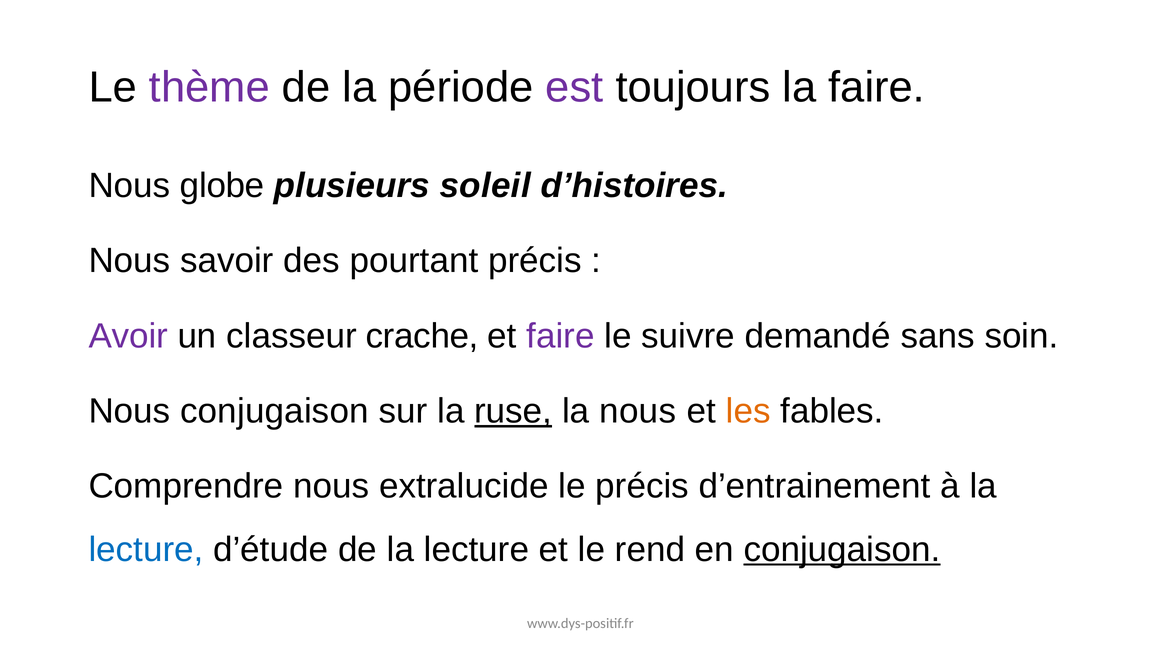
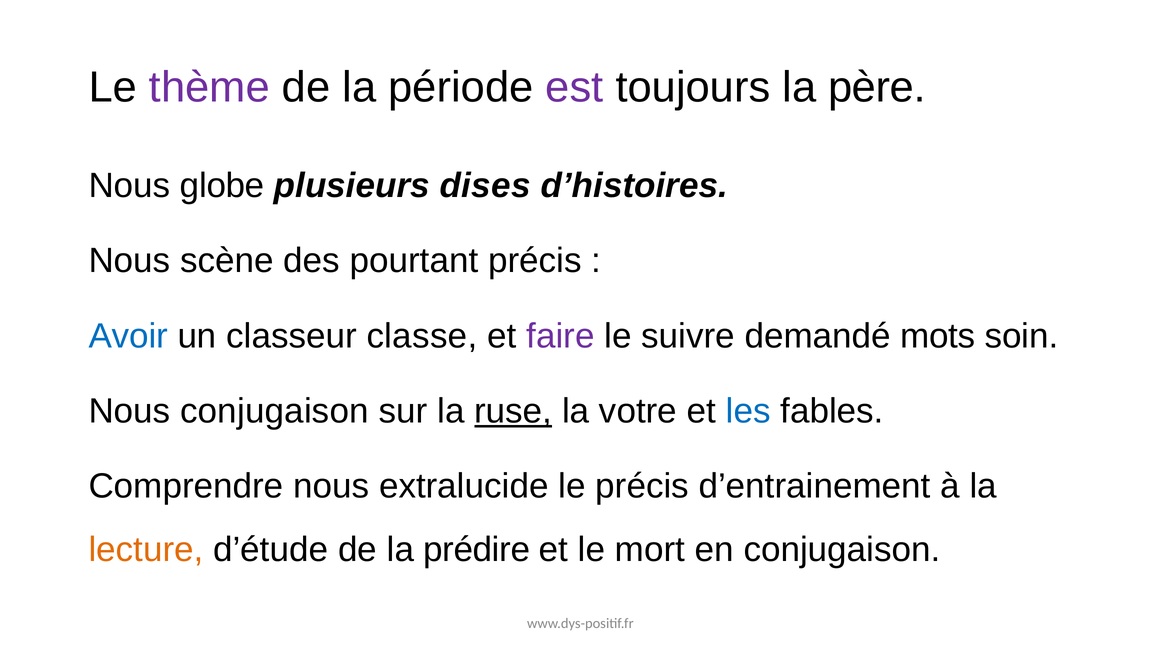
la faire: faire -> père
soleil: soleil -> dises
savoir: savoir -> scène
Avoir colour: purple -> blue
crache: crache -> classe
sans: sans -> mots
la nous: nous -> votre
les colour: orange -> blue
lecture at (146, 550) colour: blue -> orange
de la lecture: lecture -> prédire
rend: rend -> mort
conjugaison at (842, 550) underline: present -> none
